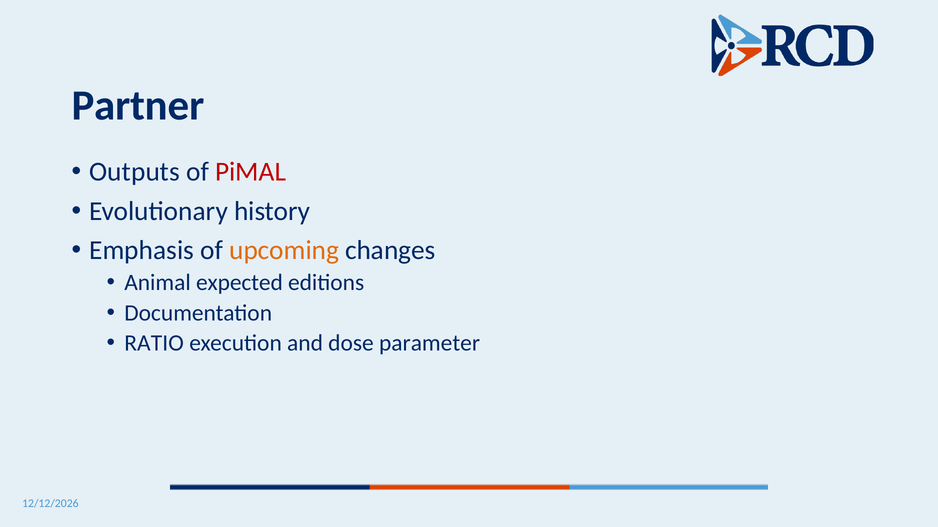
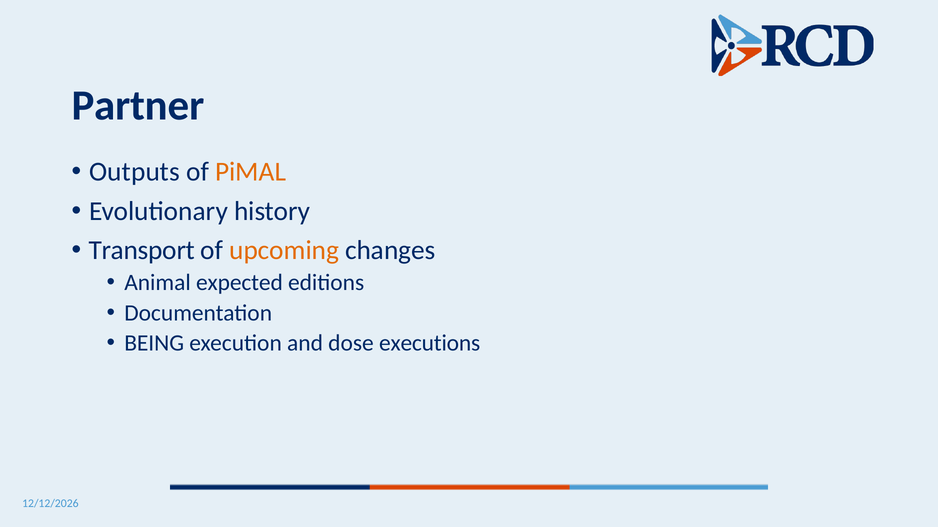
PiMAL colour: red -> orange
Emphasis: Emphasis -> Transport
RATIO: RATIO -> BEING
parameter: parameter -> executions
